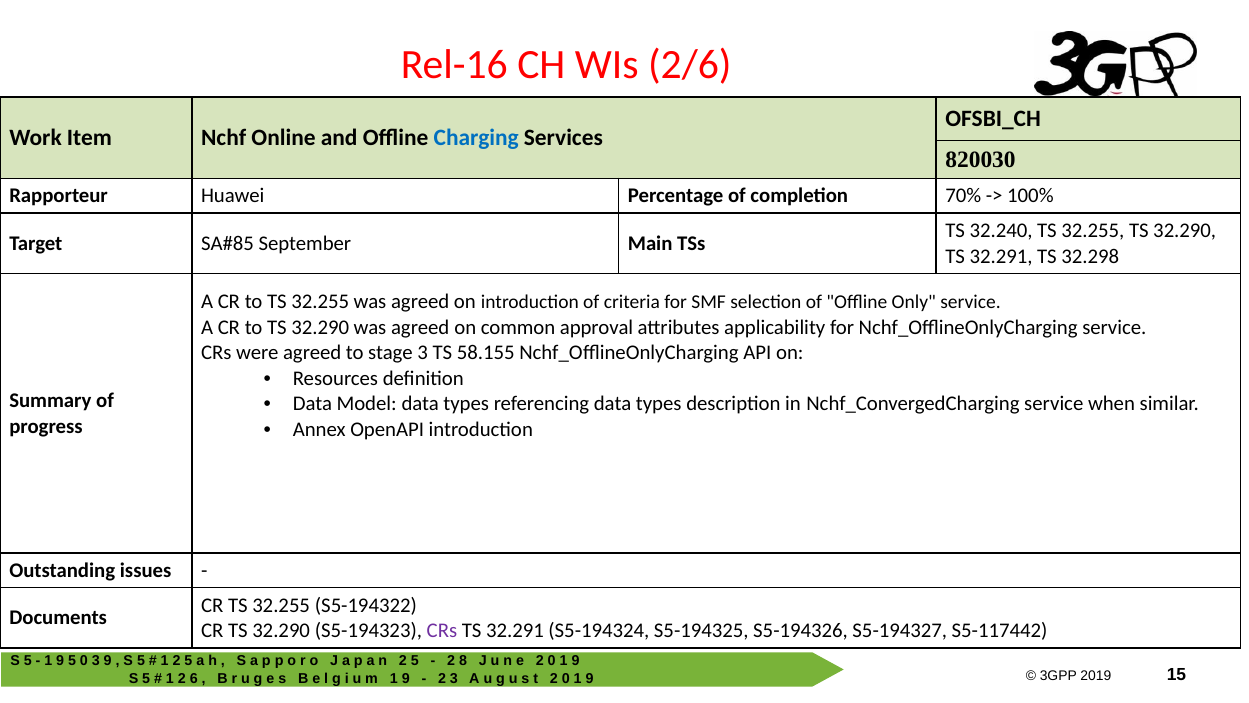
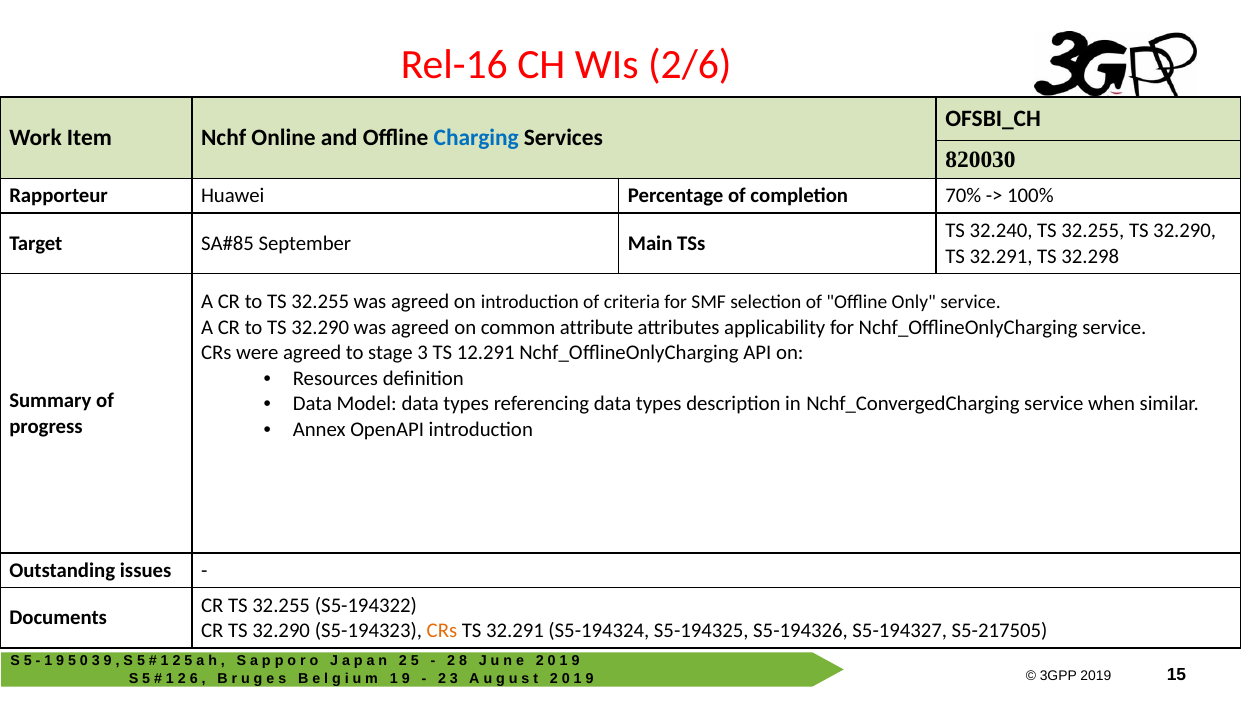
approval: approval -> attribute
58.155: 58.155 -> 12.291
CRs at (442, 630) colour: purple -> orange
S5-117442: S5-117442 -> S5-217505
